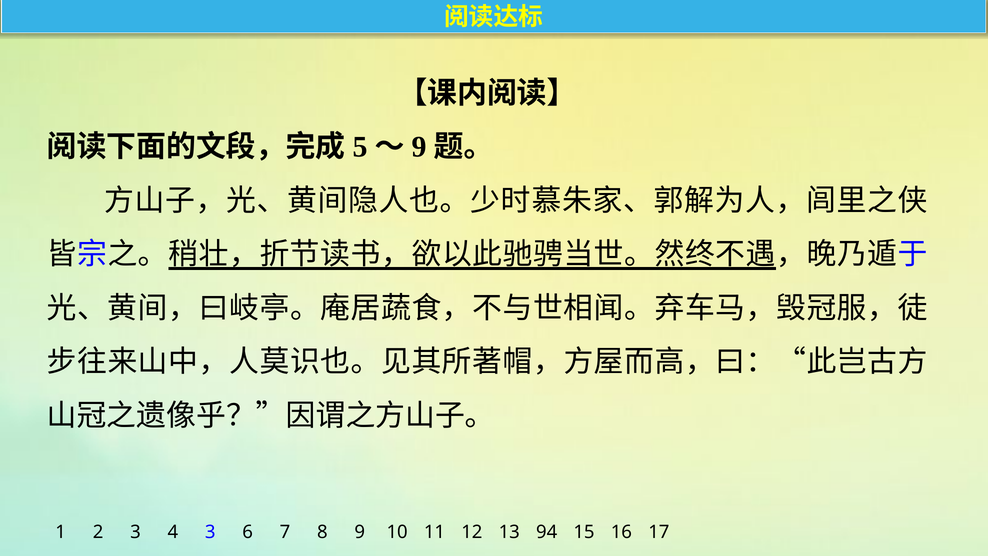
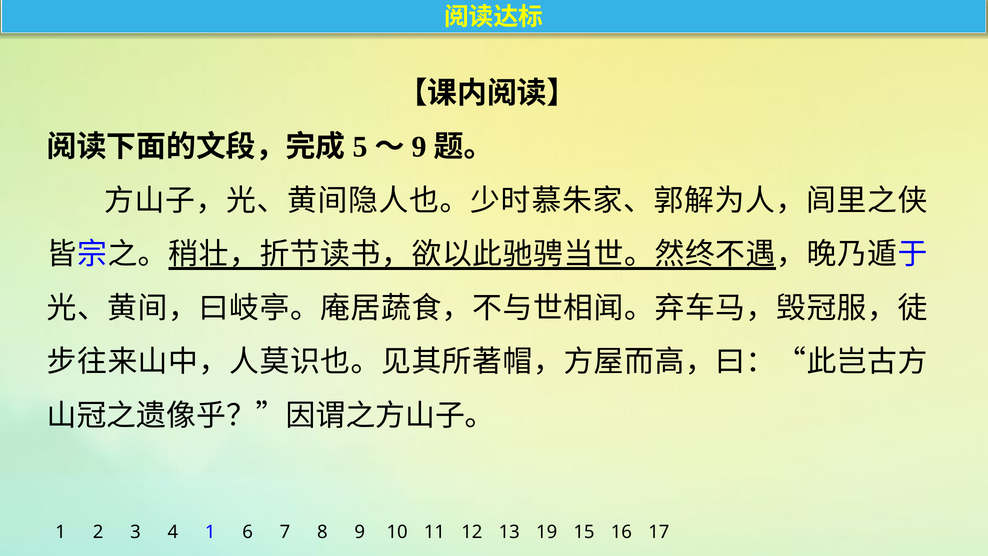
4 3: 3 -> 1
94: 94 -> 19
